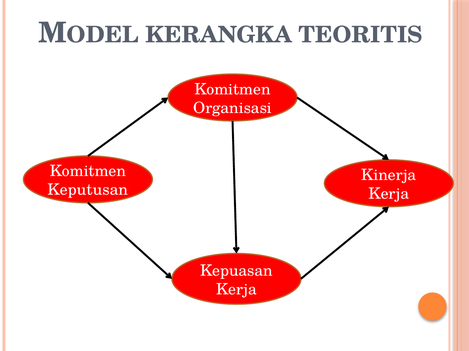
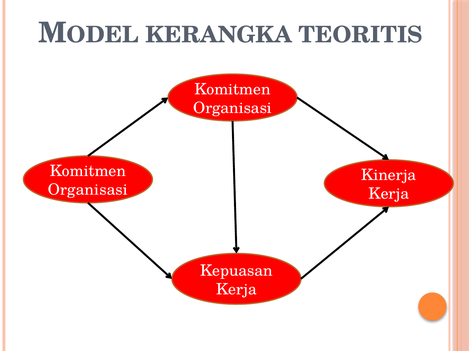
Keputusan at (88, 190): Keputusan -> Organisasi
